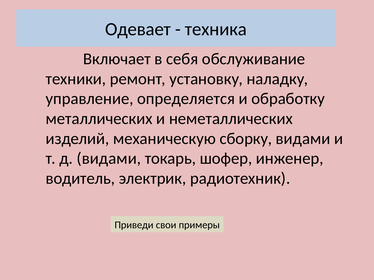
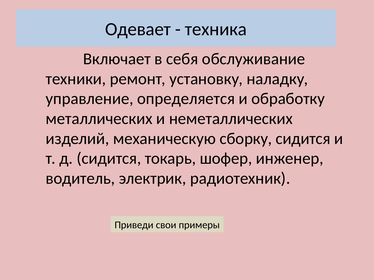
сборку видами: видами -> сидится
д видами: видами -> сидится
